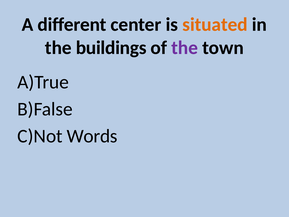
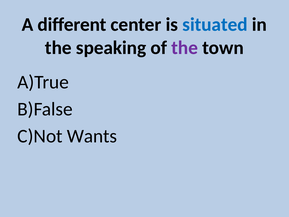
situated colour: orange -> blue
buildings: buildings -> speaking
Words: Words -> Wants
